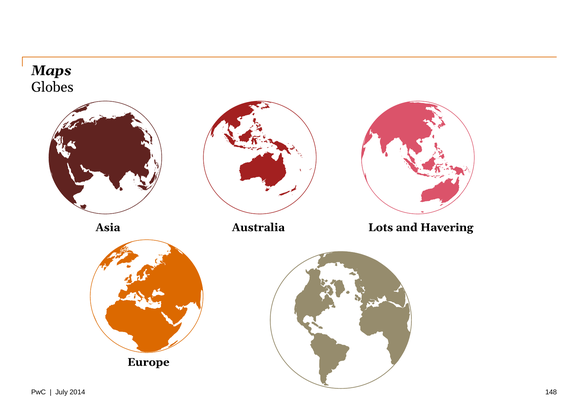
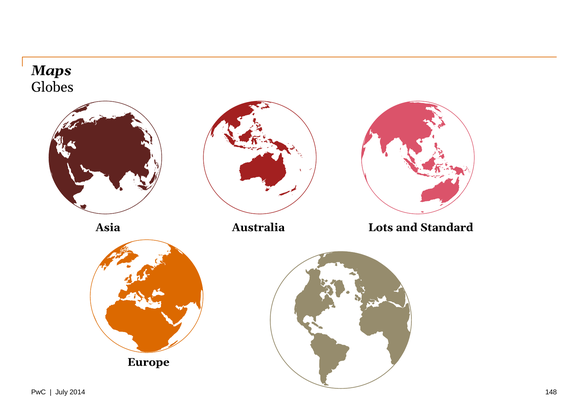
Havering: Havering -> Standard
